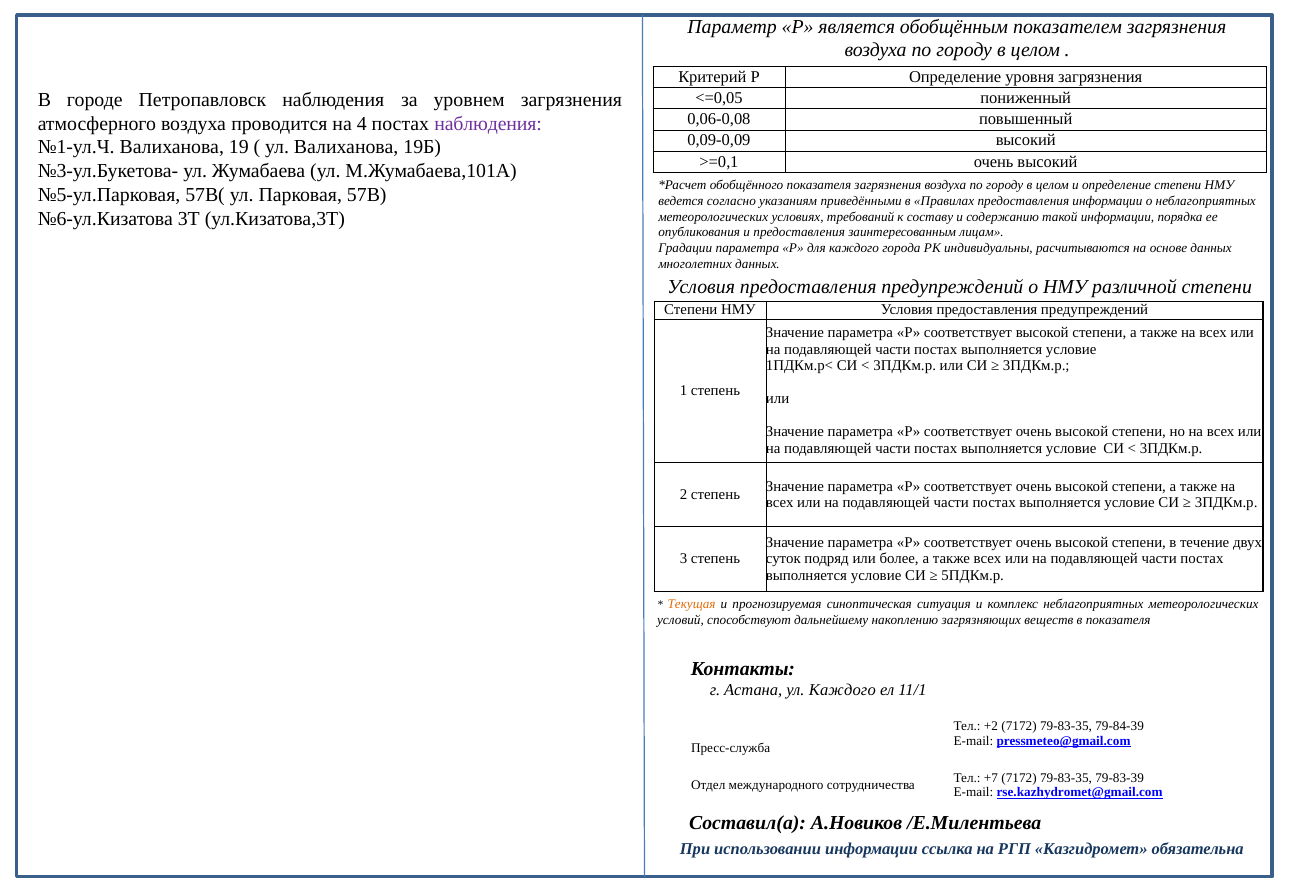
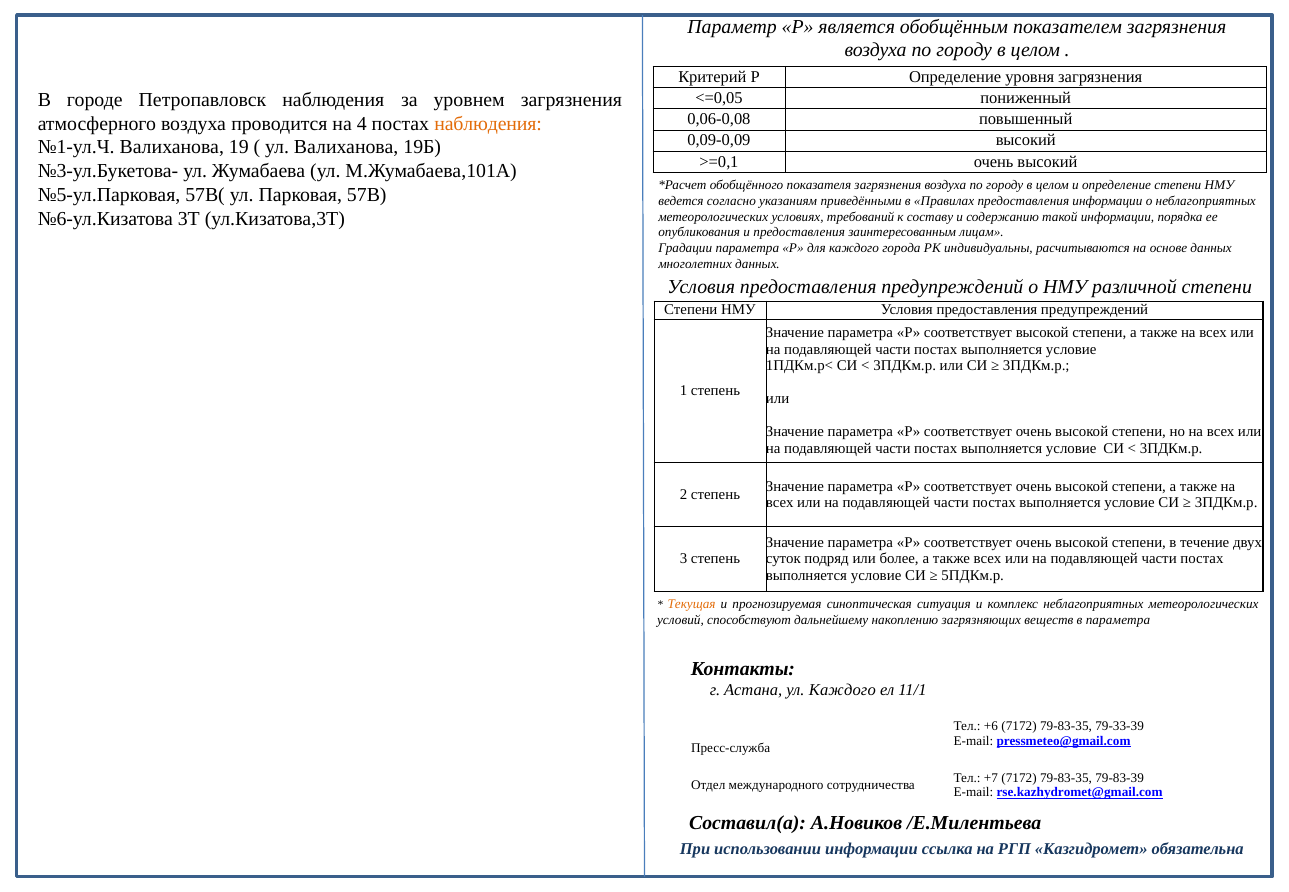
наблюдения at (488, 124) colour: purple -> orange
в показателя: показателя -> параметра
+2: +2 -> +6
79-84-39: 79-84-39 -> 79-33-39
